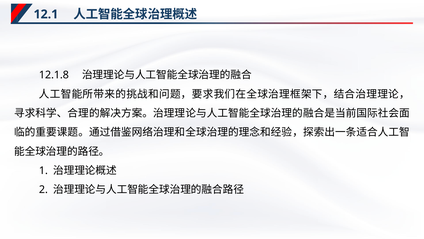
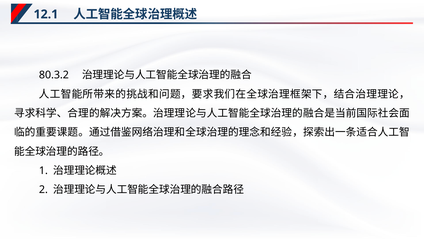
12.1.8: 12.1.8 -> 80.3.2
